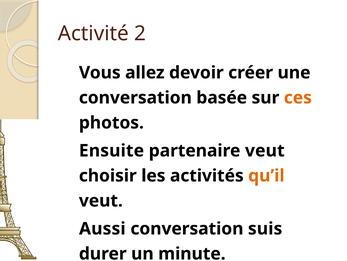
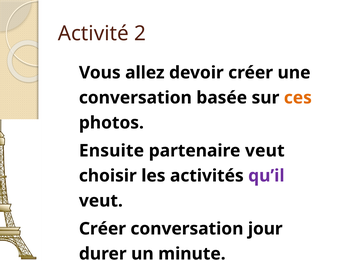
qu’il colour: orange -> purple
Aussi at (102, 228): Aussi -> Créer
suis: suis -> jour
